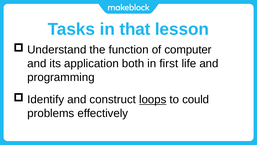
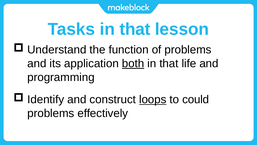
of computer: computer -> problems
both underline: none -> present
first at (169, 63): first -> that
